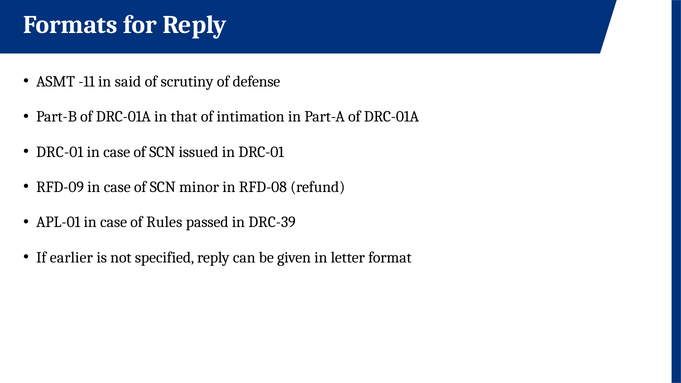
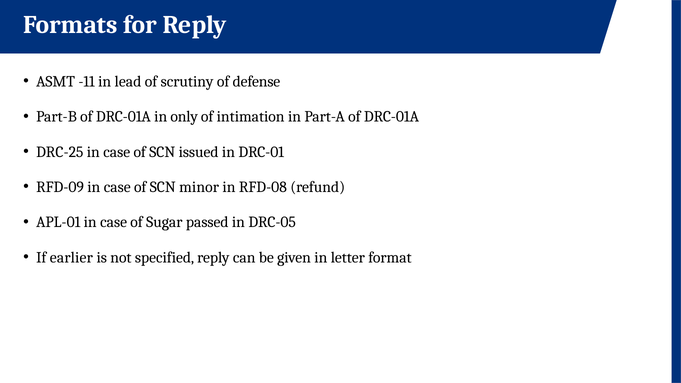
said: said -> lead
that: that -> only
DRC-01 at (60, 152): DRC-01 -> DRC-25
Rules: Rules -> Sugar
DRC-39: DRC-39 -> DRC-05
